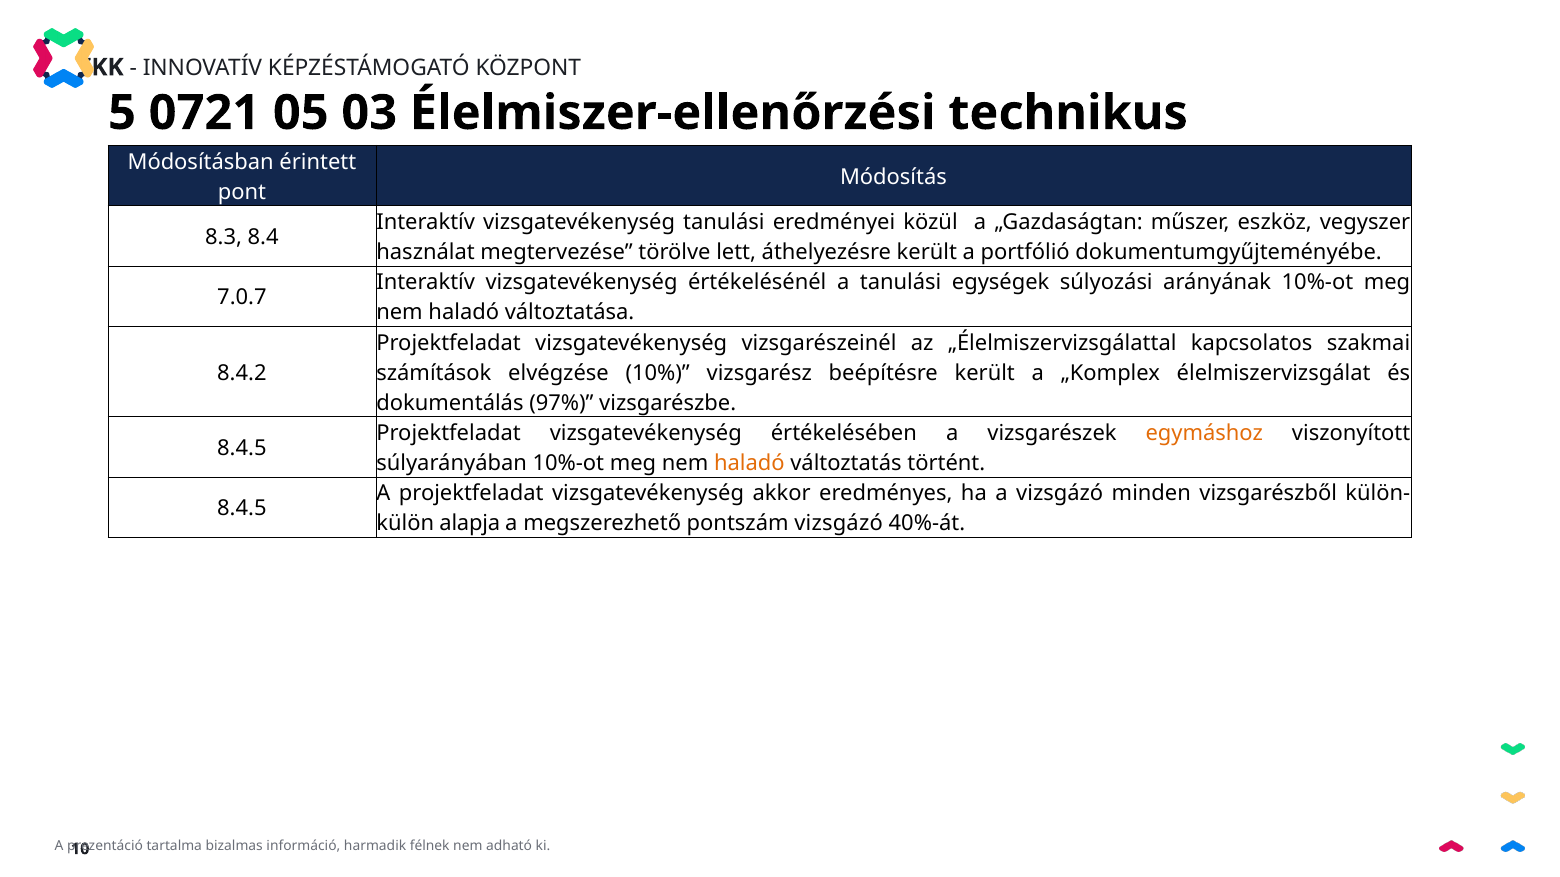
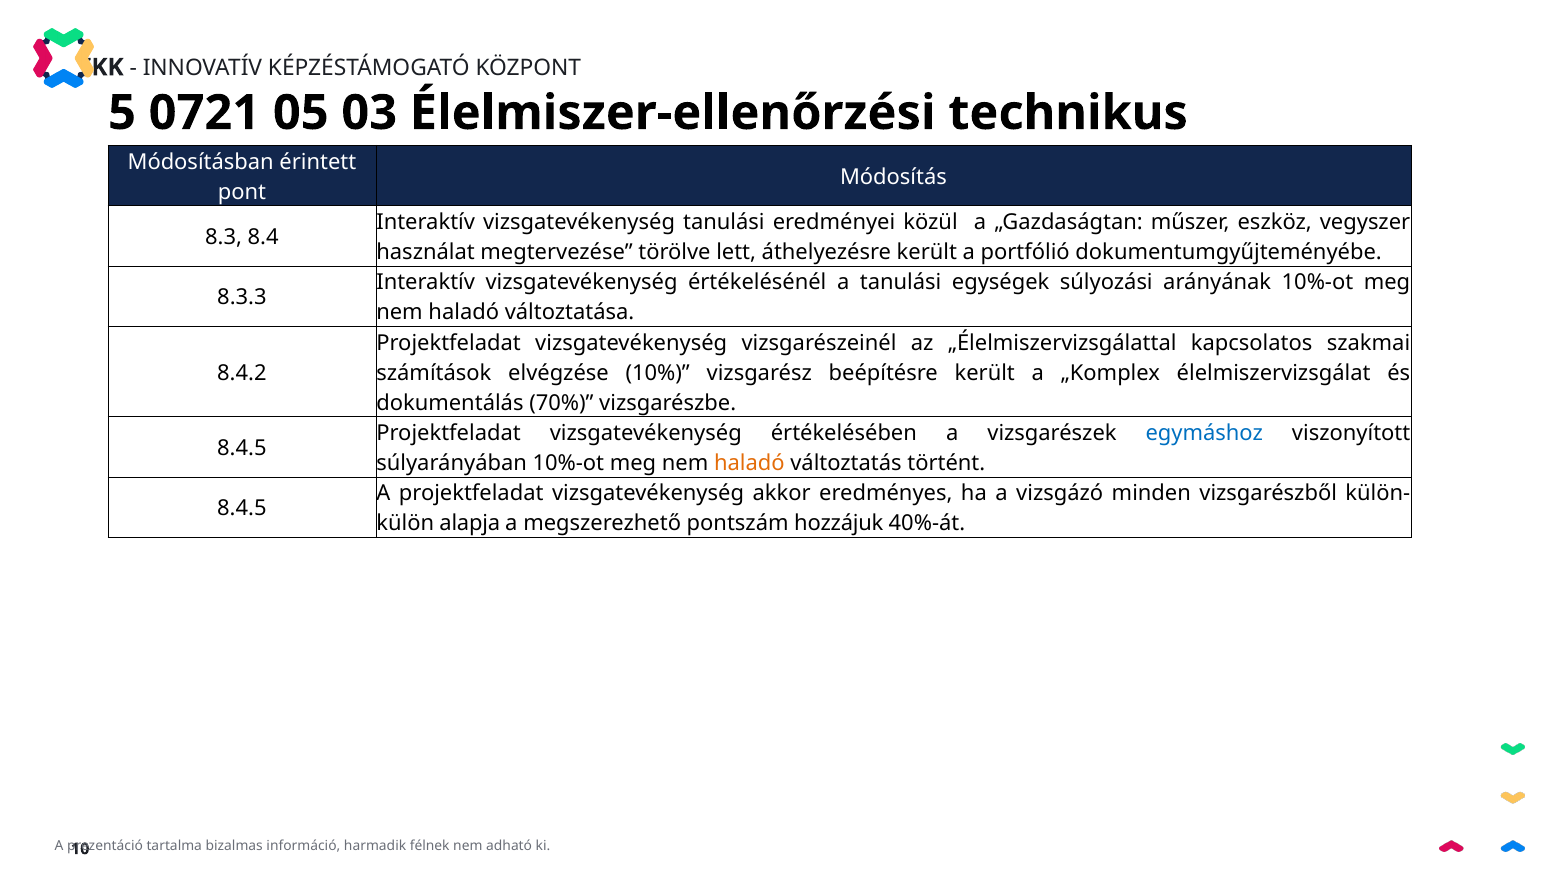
7.0.7: 7.0.7 -> 8.3.3
97%: 97% -> 70%
egymáshoz colour: orange -> blue
pontszám vizsgázó: vizsgázó -> hozzájuk
